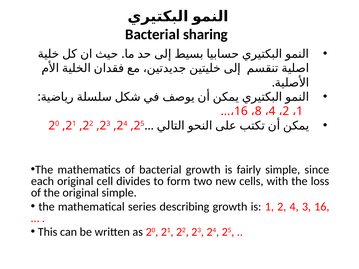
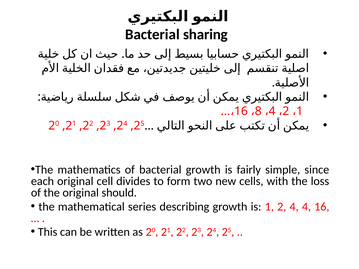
original simple: simple -> should
4 3: 3 -> 4
